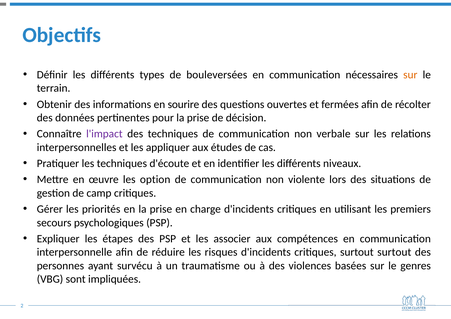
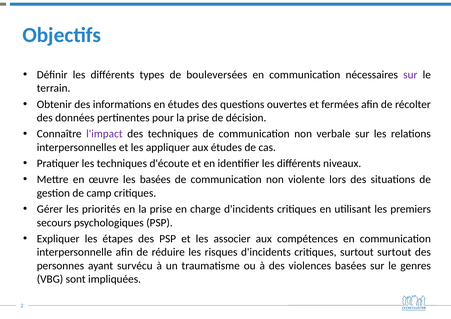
sur at (410, 75) colour: orange -> purple
en sourire: sourire -> études
les option: option -> basées
